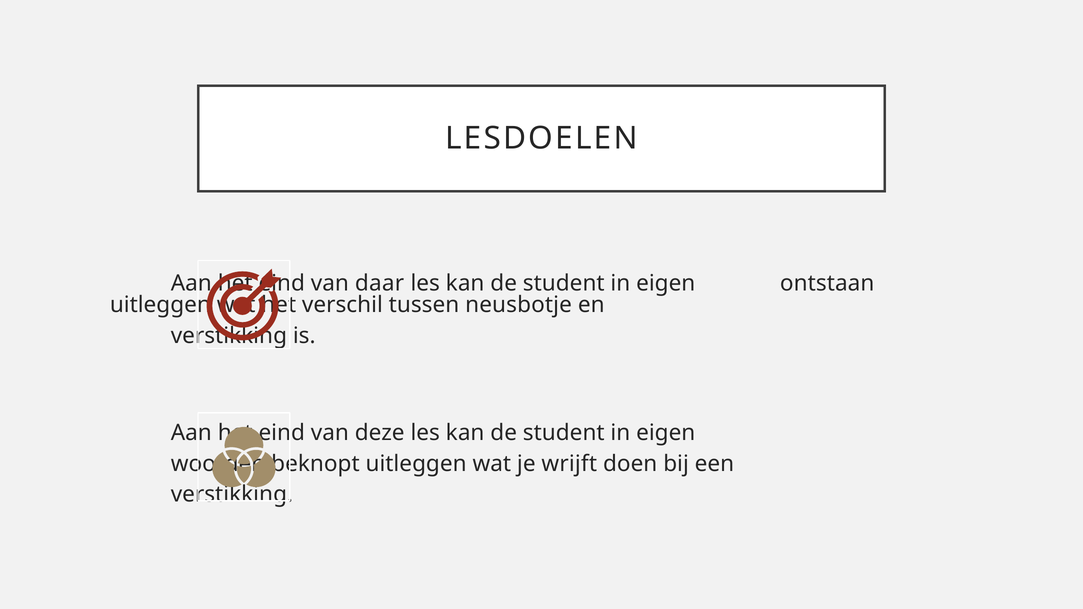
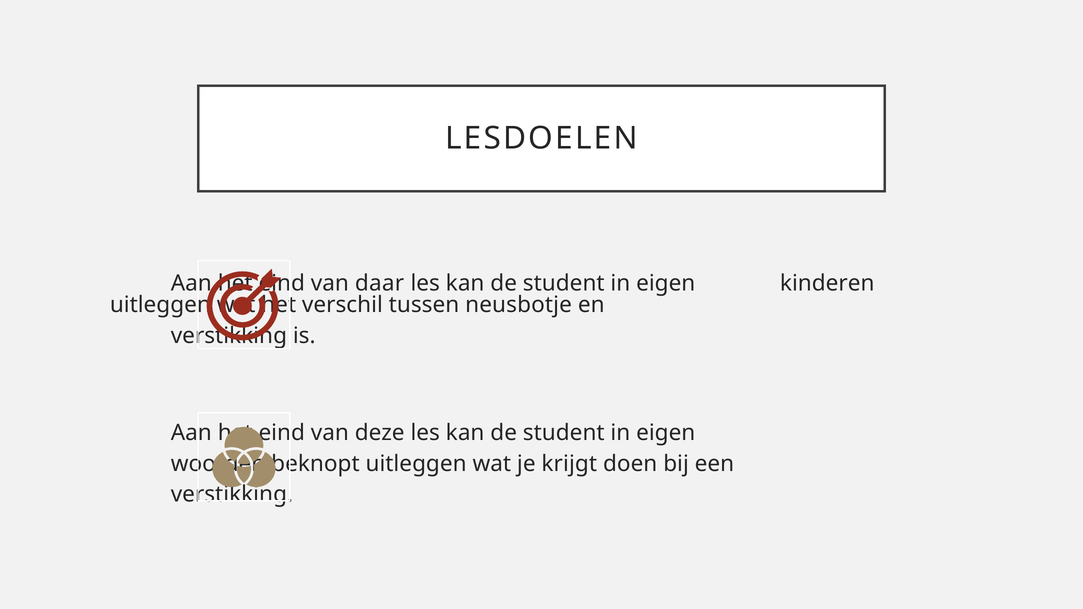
ontstaan: ontstaan -> kinderen
wrijft: wrijft -> krijgt
